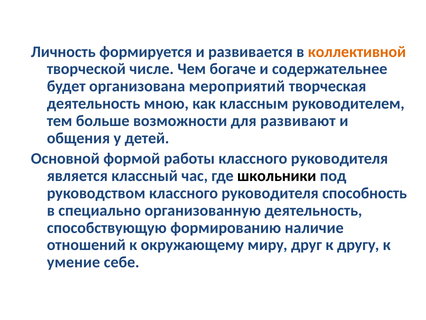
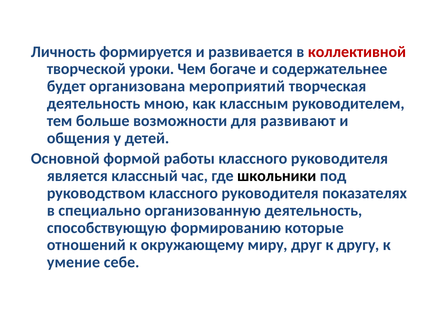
коллективной colour: orange -> red
числе: числе -> уроки
способность: способность -> показателях
наличие: наличие -> которые
